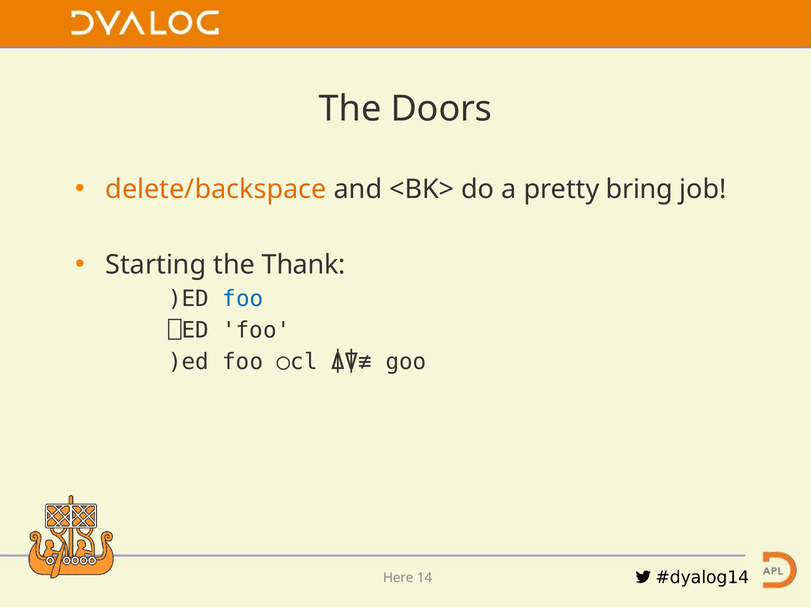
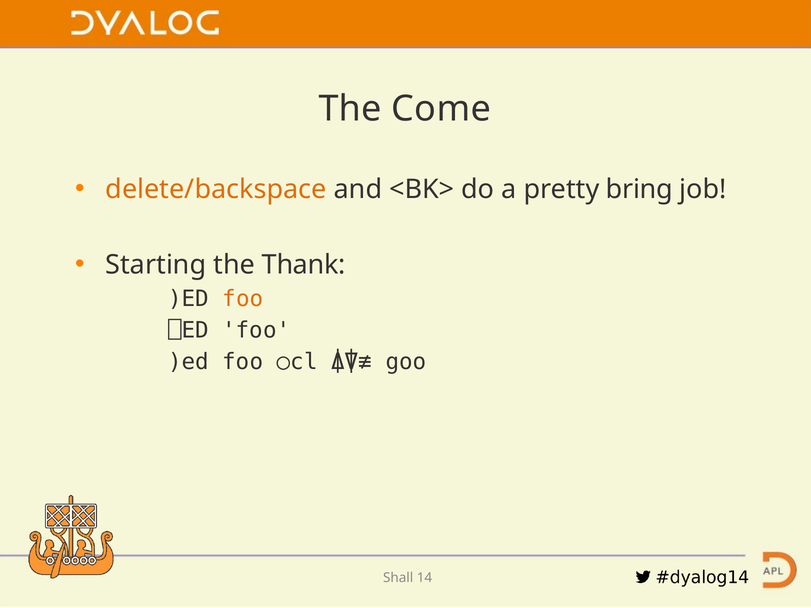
Doors: Doors -> Come
foo at (243, 299) colour: blue -> orange
Here: Here -> Shall
